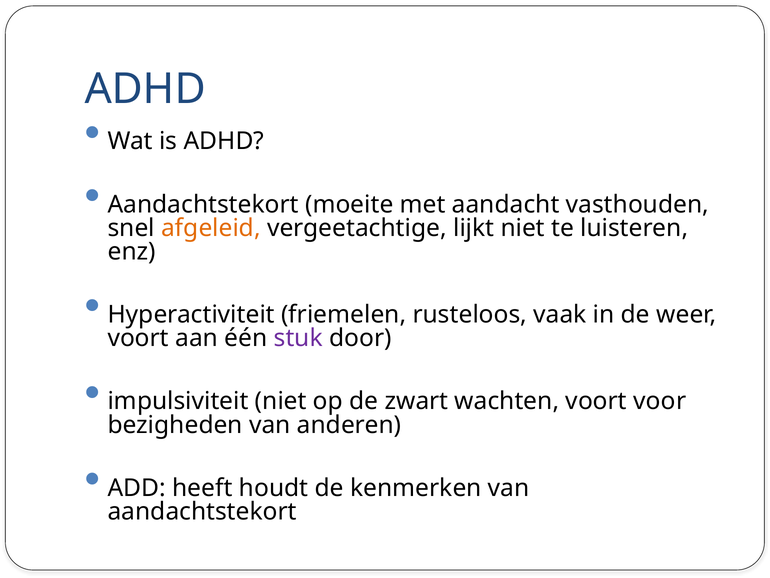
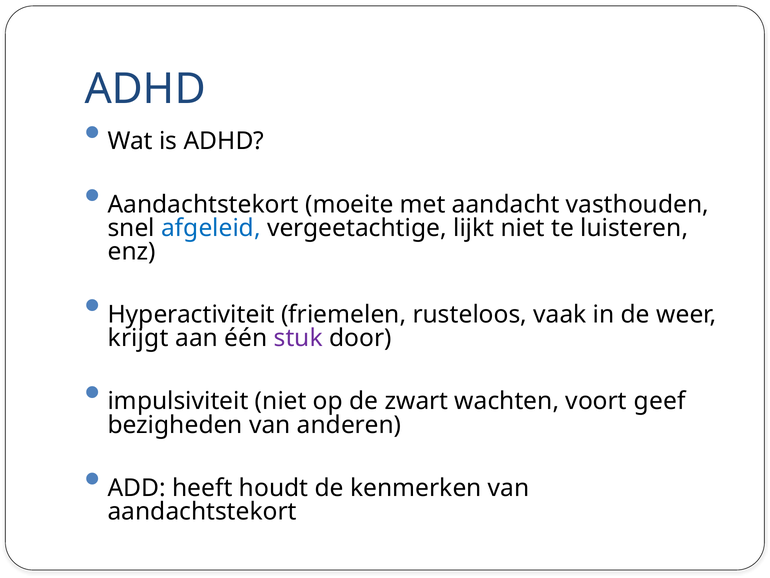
afgeleid colour: orange -> blue
voort at (138, 338): voort -> krijgt
voor: voor -> geef
